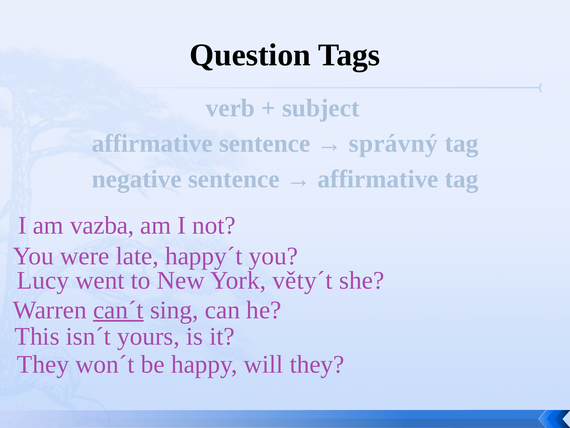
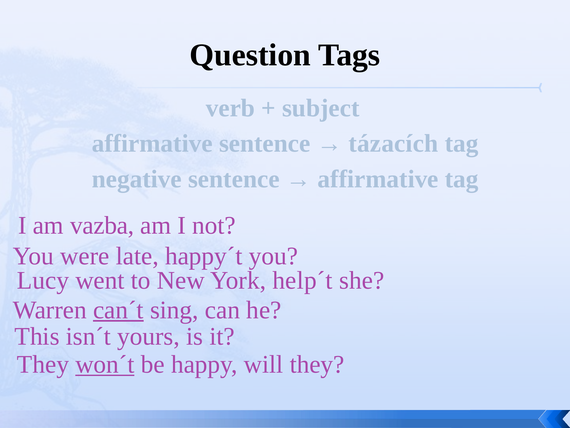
správný: správný -> tázacích
věty´t: věty´t -> help´t
won´t underline: none -> present
